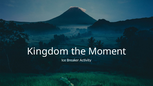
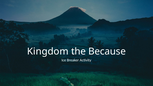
Moment: Moment -> Because
